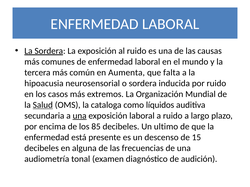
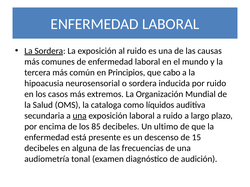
Aumenta: Aumenta -> Principios
falta: falta -> cabo
Salud underline: present -> none
